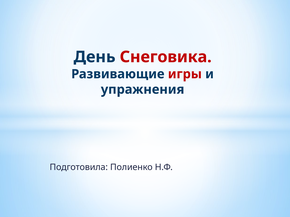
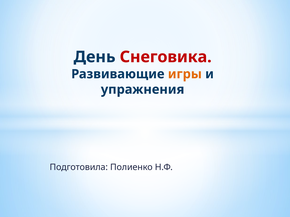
игры colour: red -> orange
